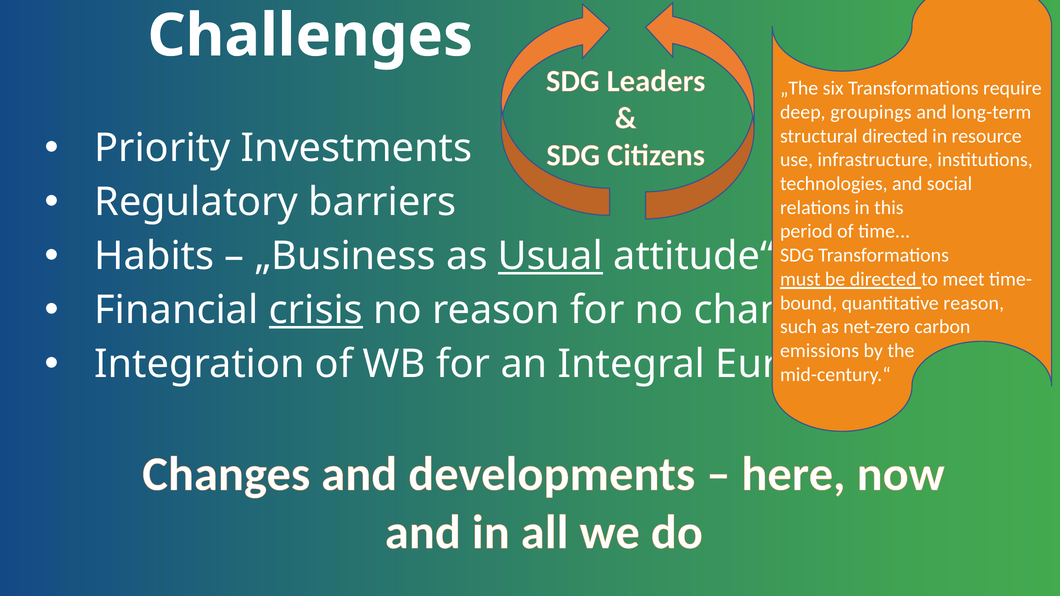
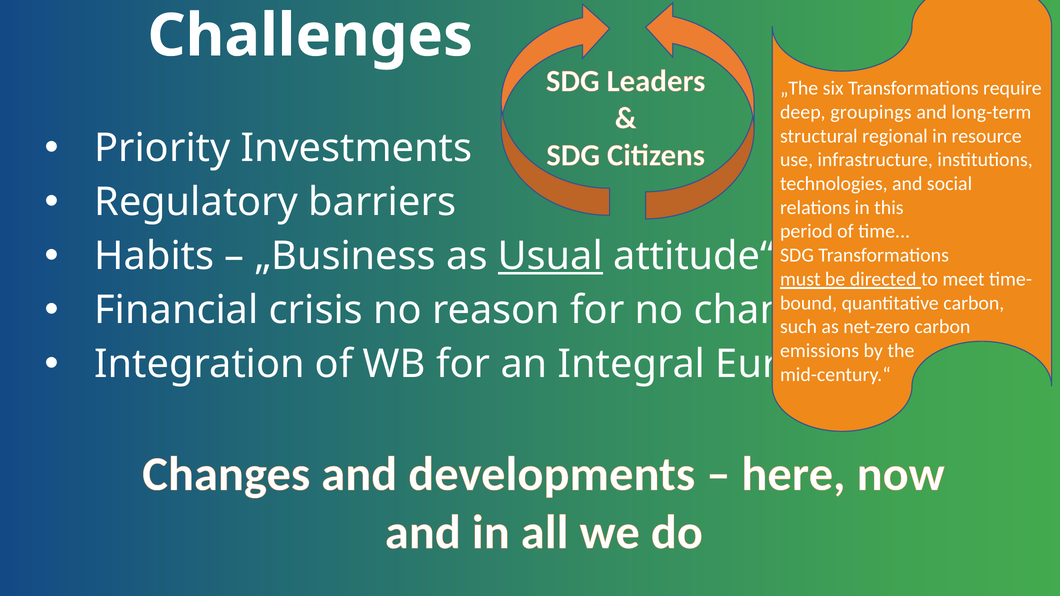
structural directed: directed -> regional
crisis underline: present -> none
quantitative reason: reason -> carbon
